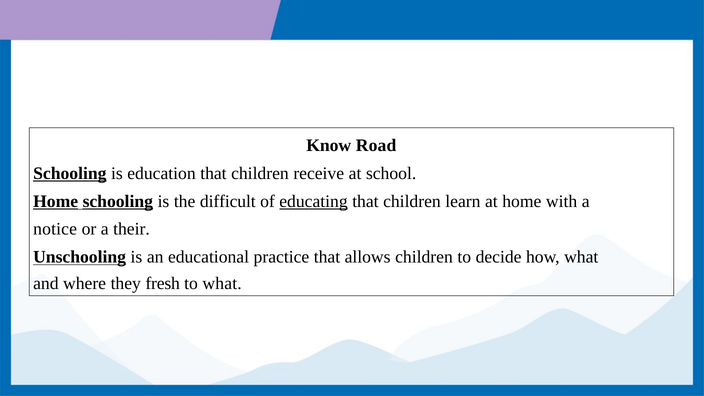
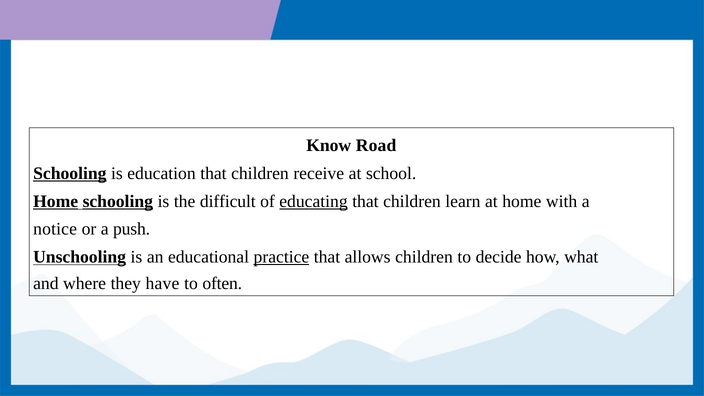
their: their -> push
practice underline: none -> present
fresh: fresh -> have
to what: what -> often
